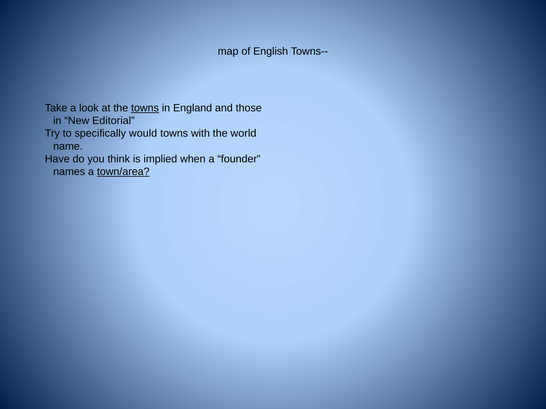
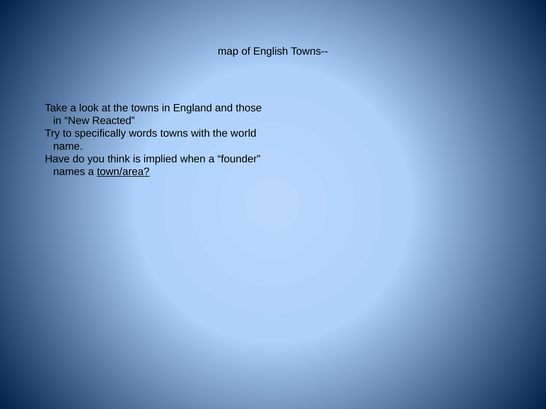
towns at (145, 108) underline: present -> none
Editorial: Editorial -> Reacted
would: would -> words
